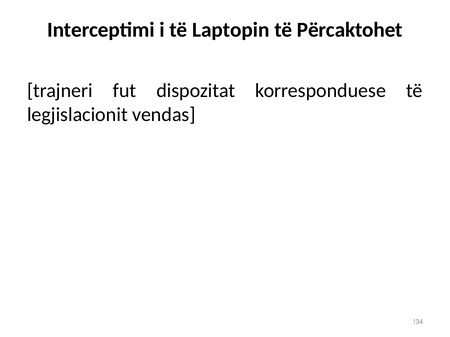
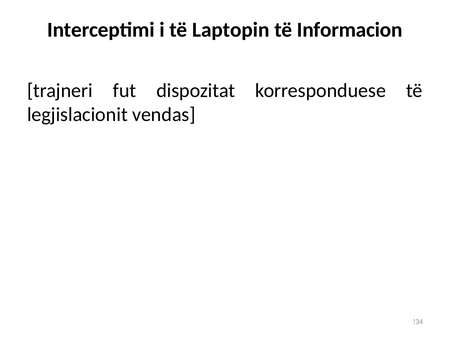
Përcaktohet: Përcaktohet -> Informacion
